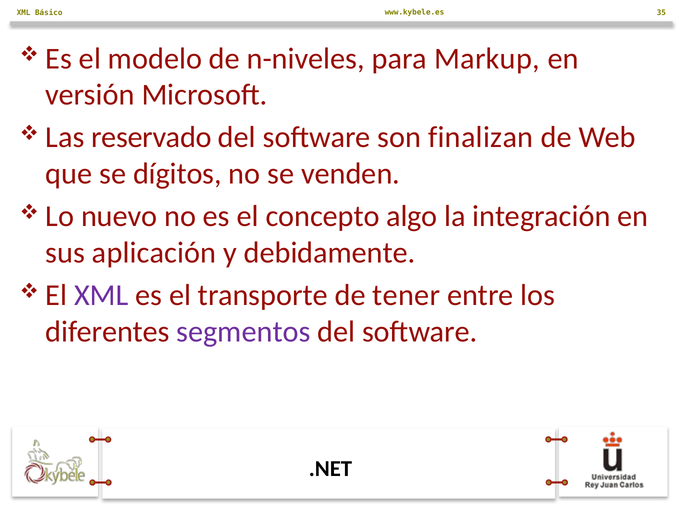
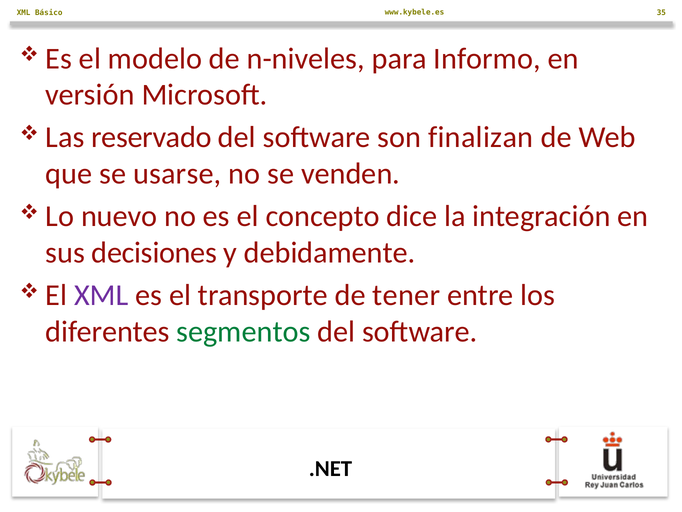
Markup: Markup -> Informo
dígitos: dígitos -> usarse
algo: algo -> dice
aplicación: aplicación -> decisiones
segmentos colour: purple -> green
